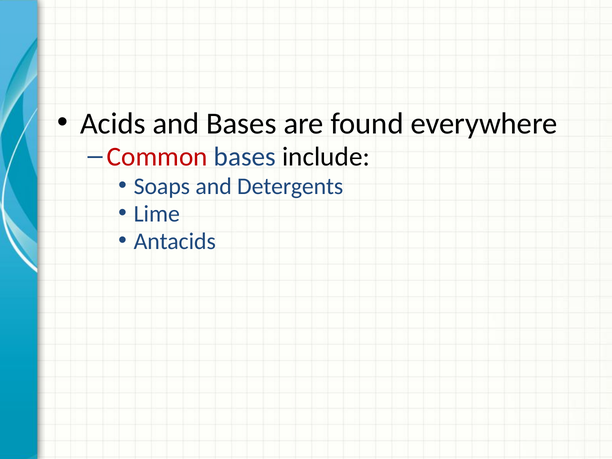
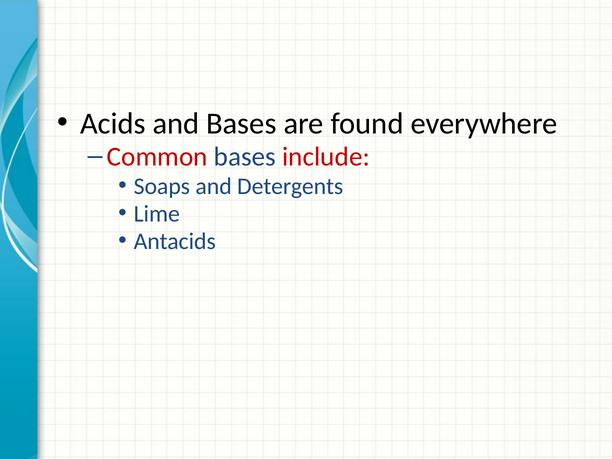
include colour: black -> red
